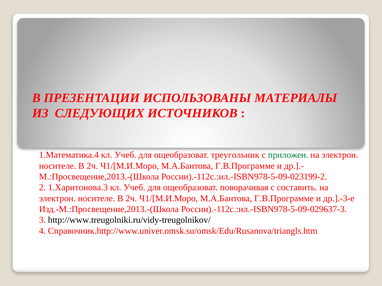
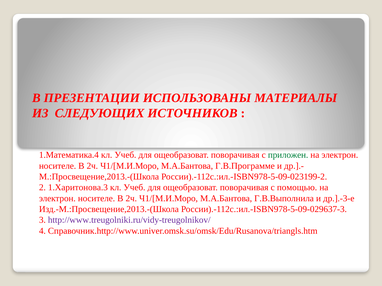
треугольник at (235, 155): треугольник -> поворачивая
составить: составить -> помощью
Г.В.Программе at (284, 199): Г.В.Программе -> Г.В.Выполнила
http://www.treugolniki.ru/vidy-treugolnikov/ colour: black -> purple
